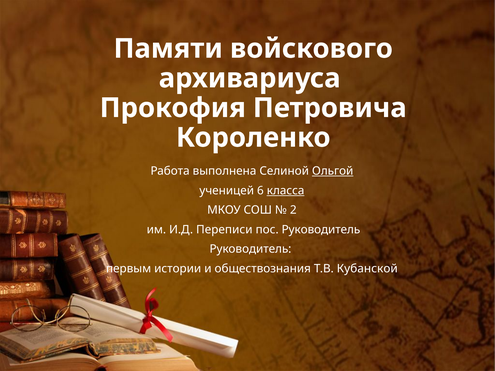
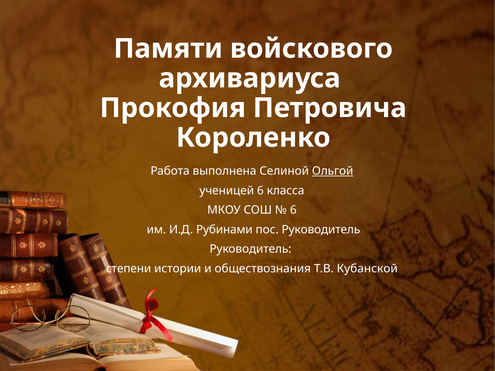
класса underline: present -> none
2 at (293, 210): 2 -> 6
Переписи: Переписи -> Рубинами
первым: первым -> степени
